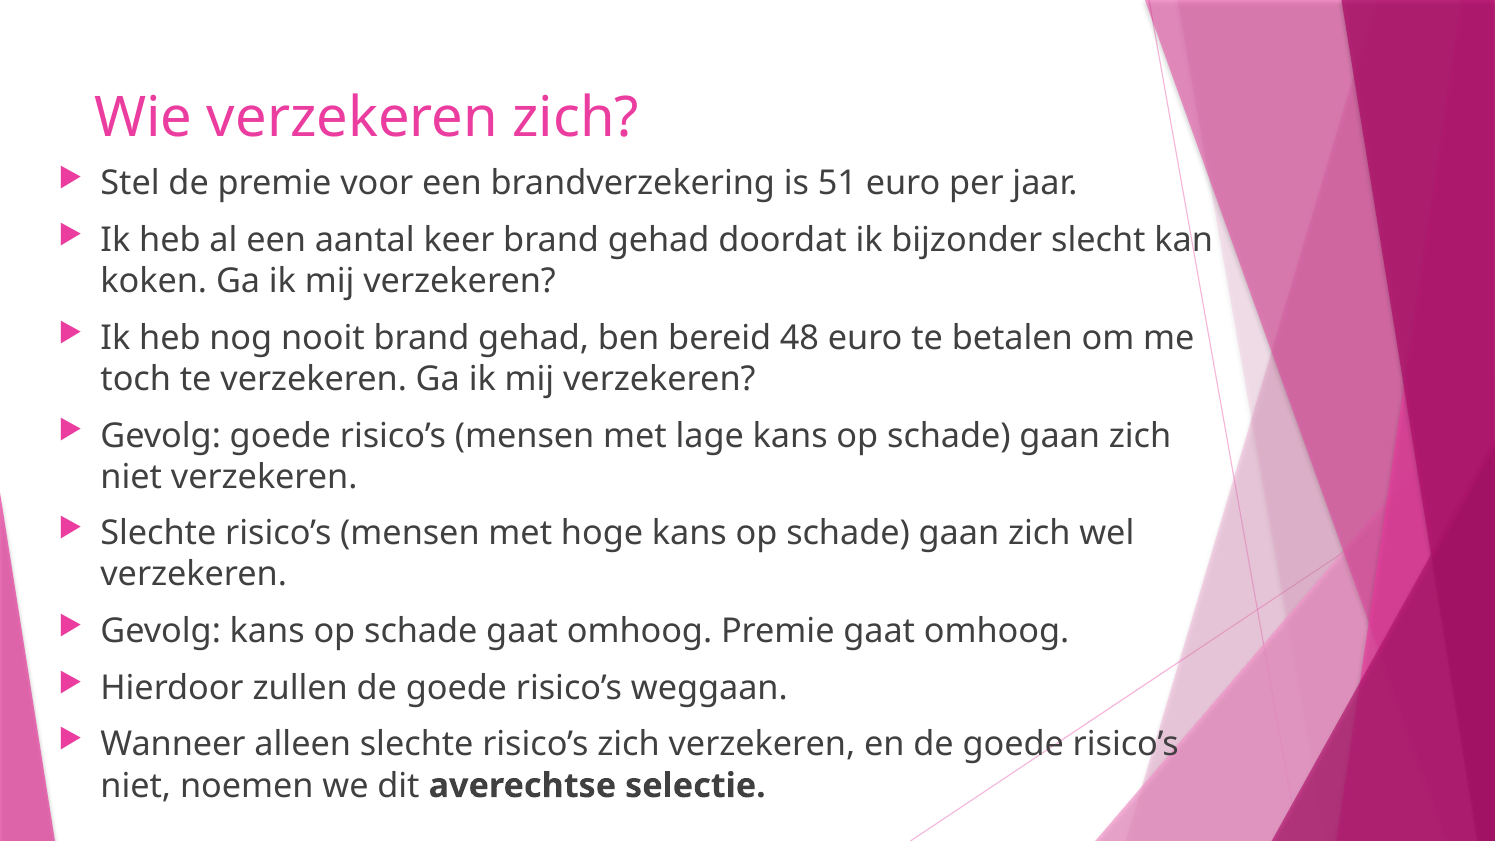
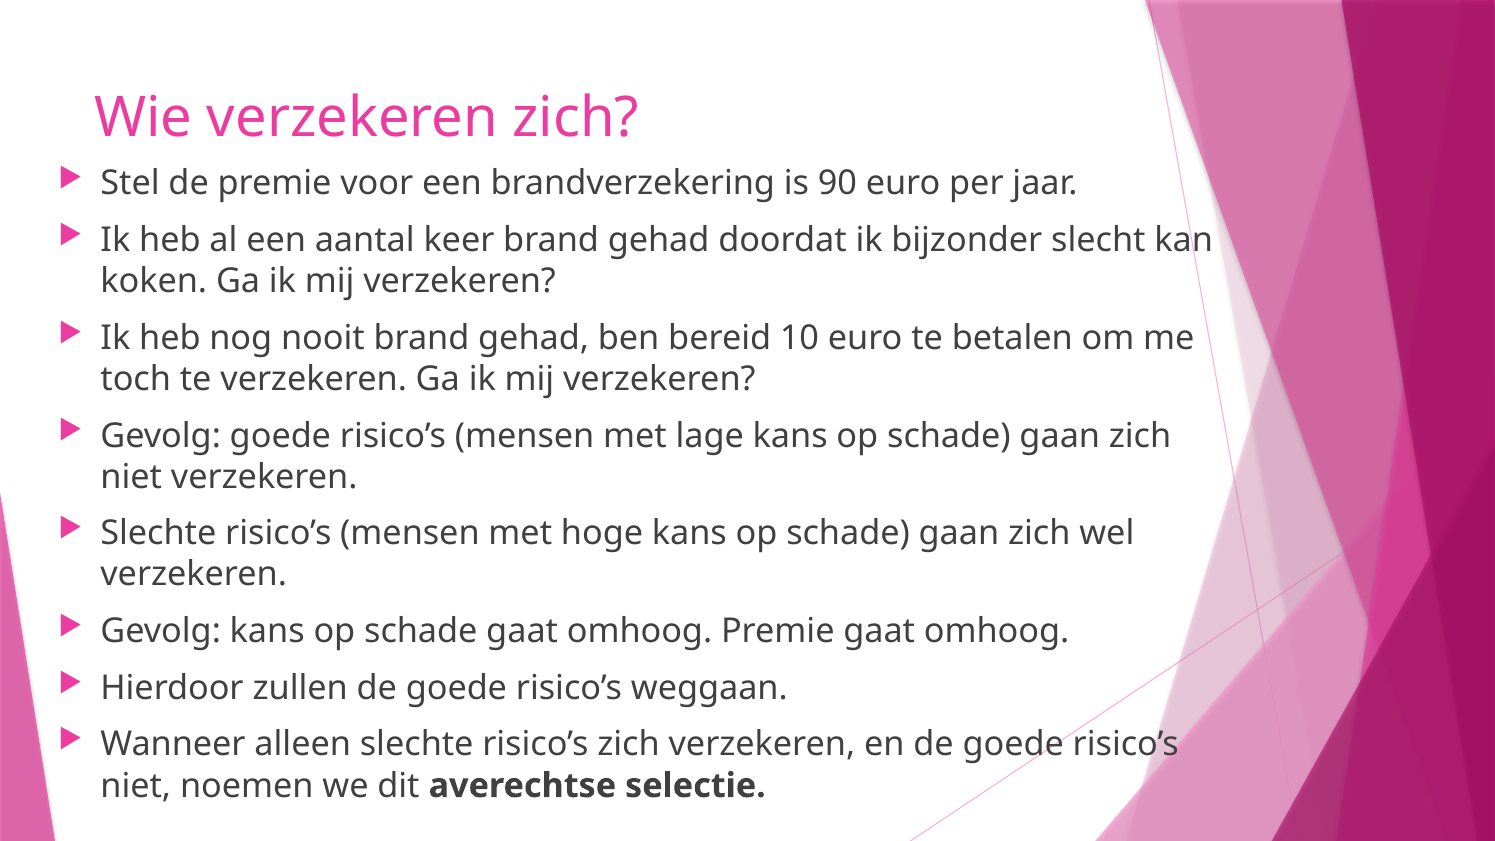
51: 51 -> 90
48: 48 -> 10
